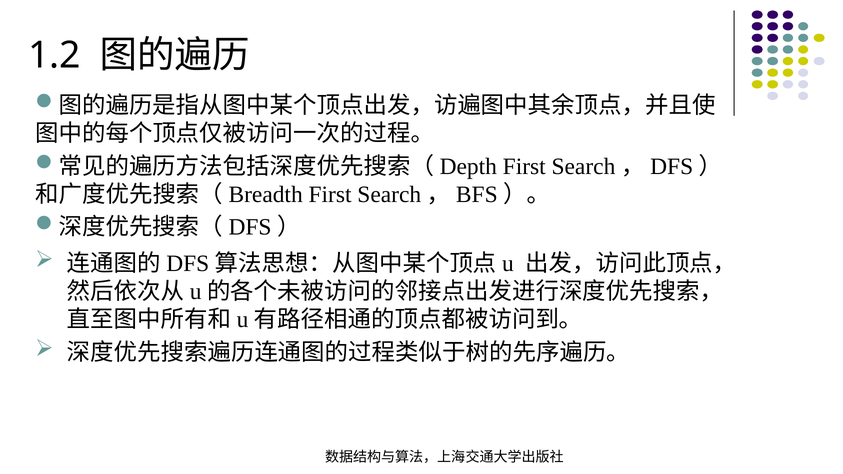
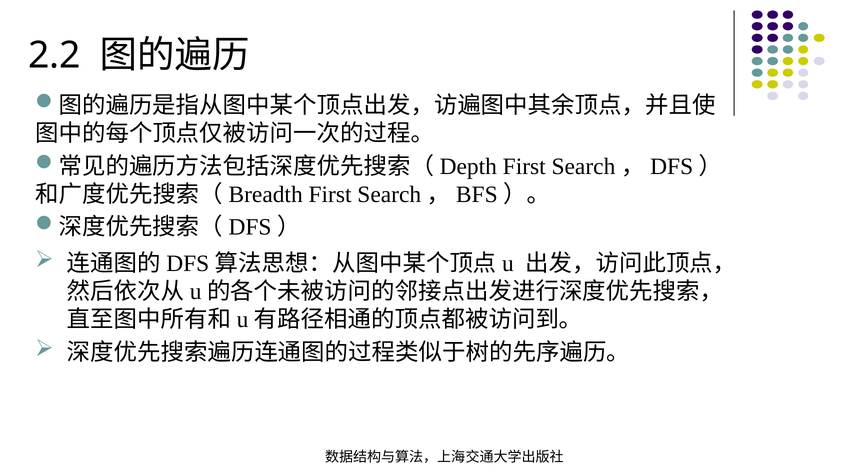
1.2: 1.2 -> 2.2
